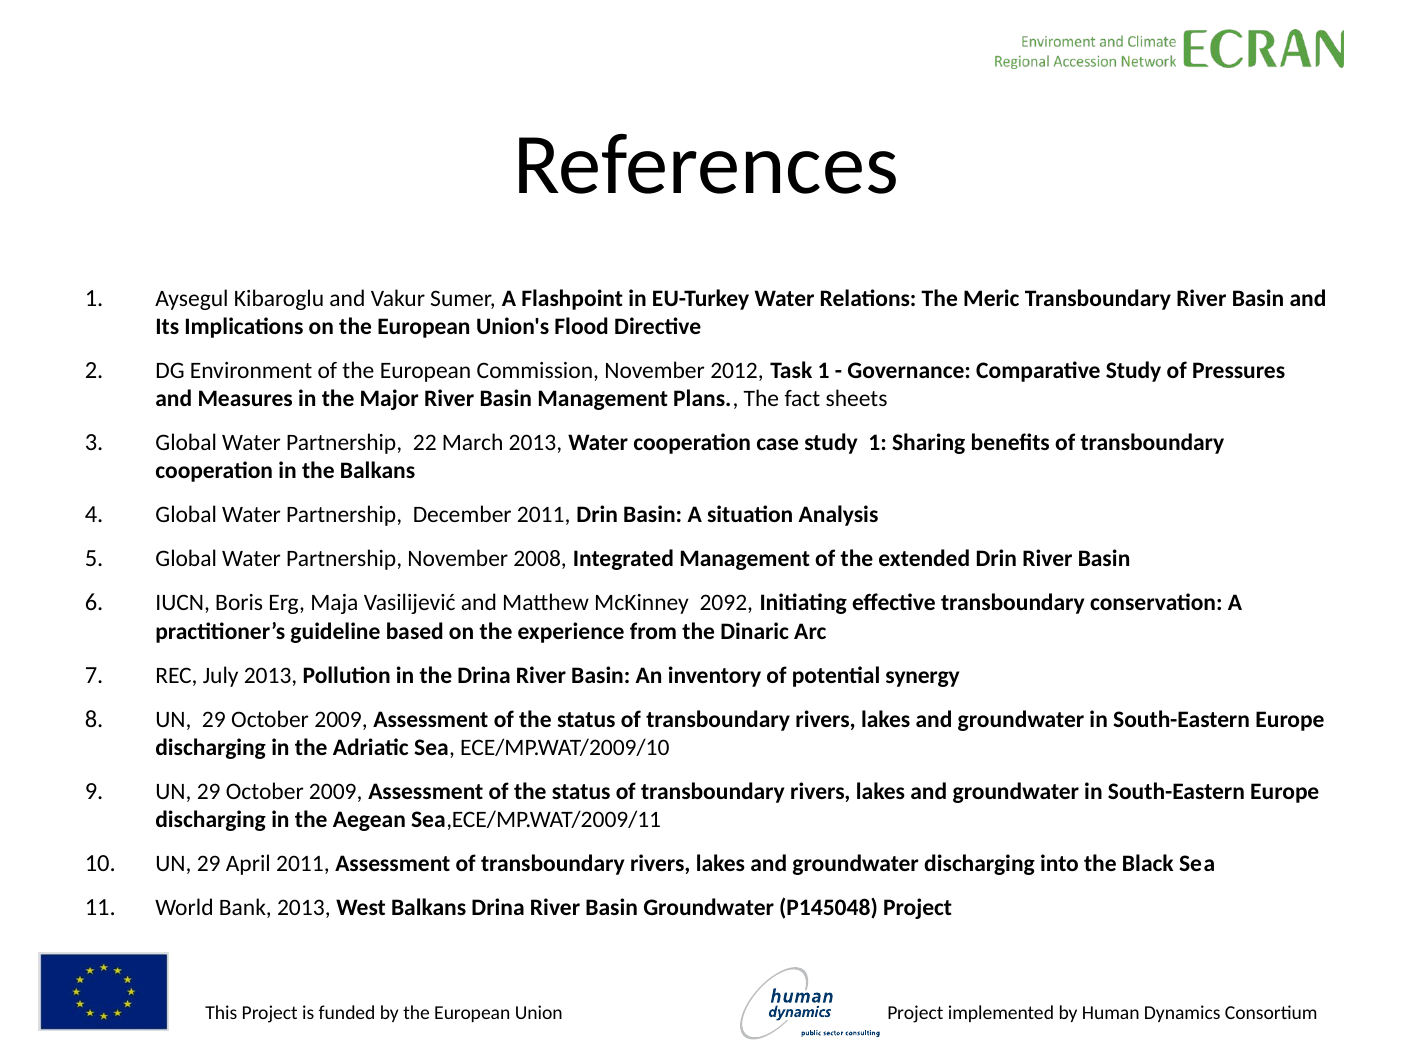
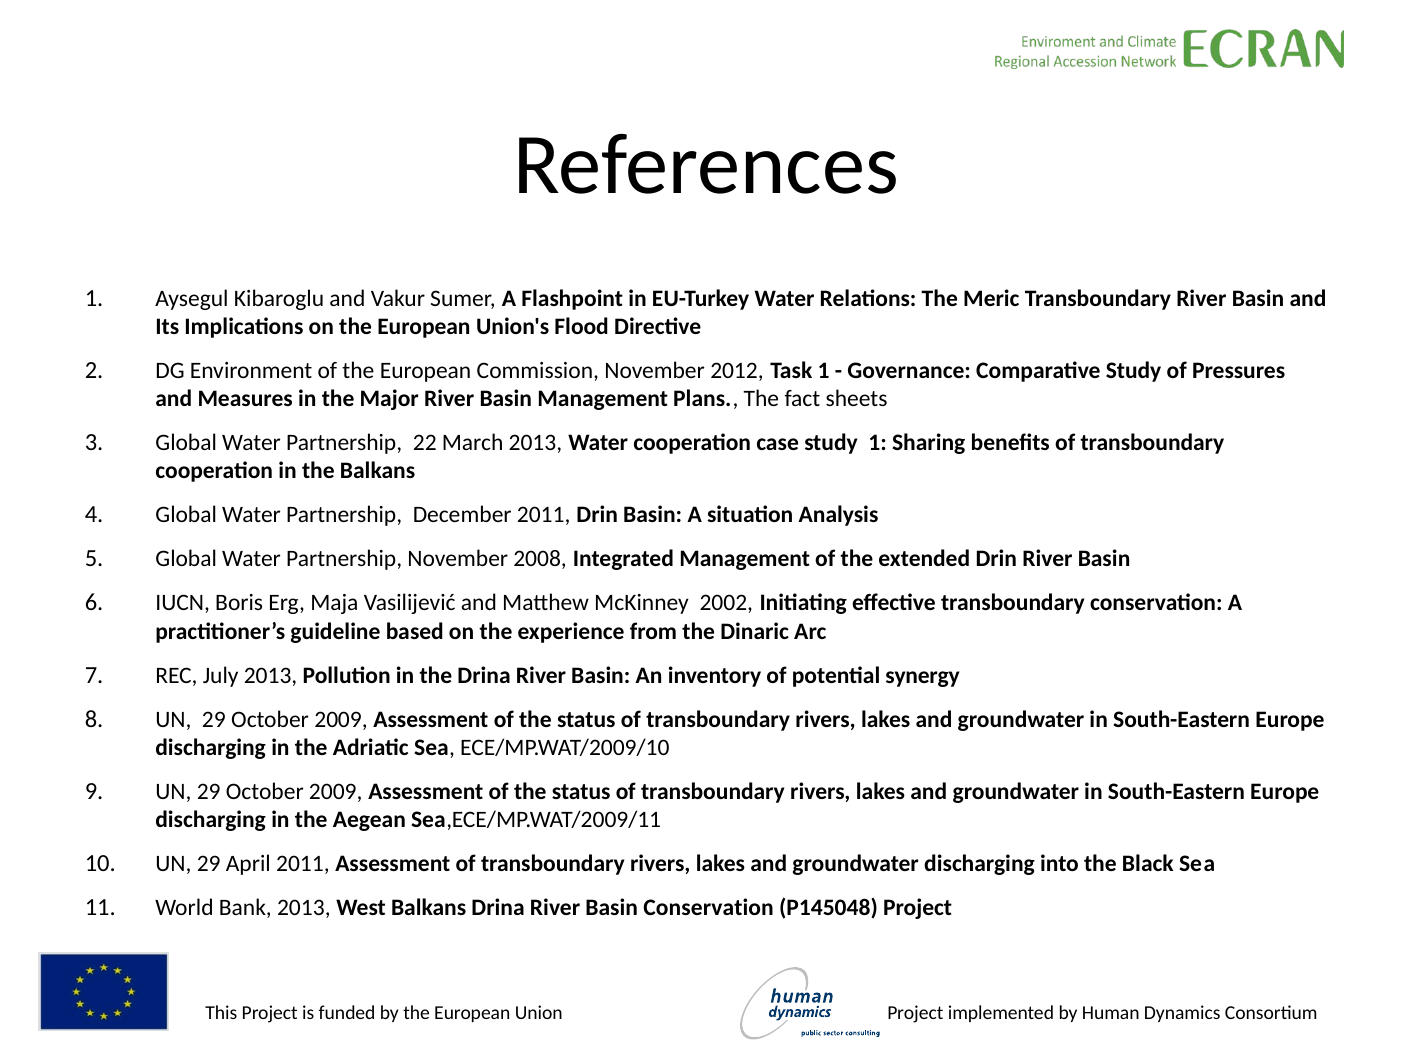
2092: 2092 -> 2002
Basin Groundwater: Groundwater -> Conservation
